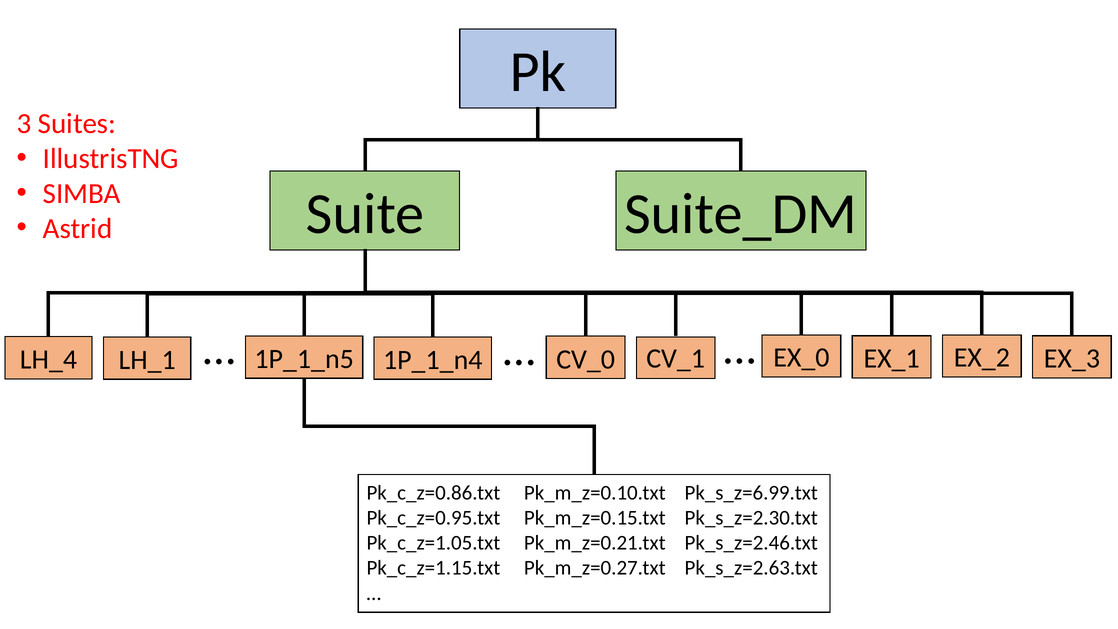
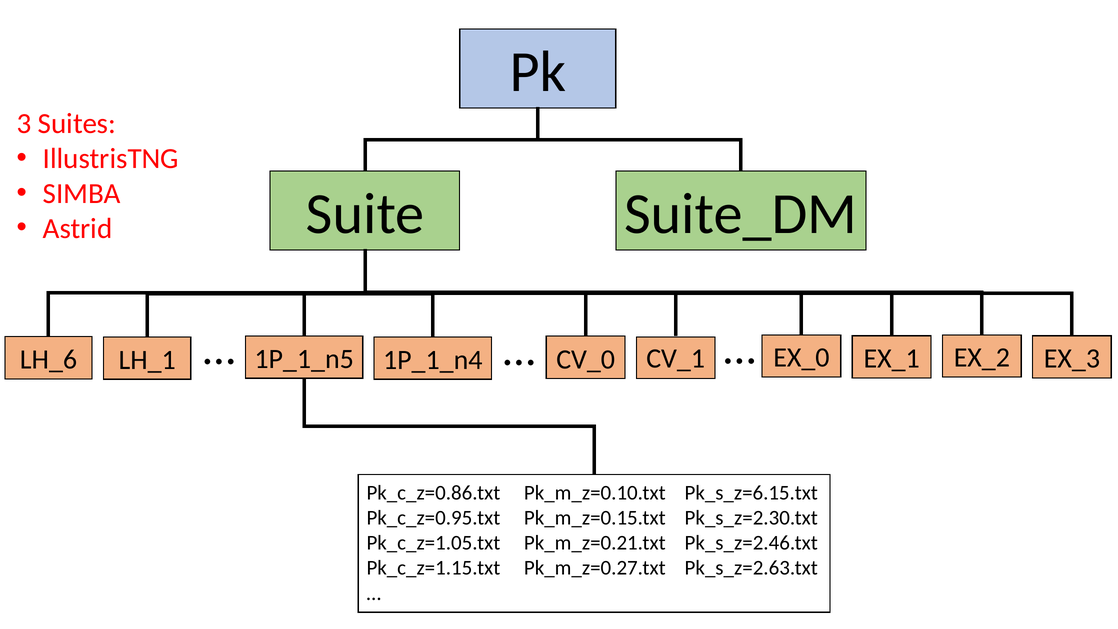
LH_4: LH_4 -> LH_6
Pk_s_z=6.99.txt: Pk_s_z=6.99.txt -> Pk_s_z=6.15.txt
